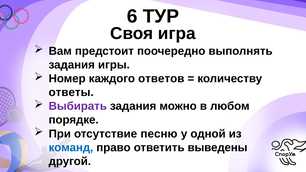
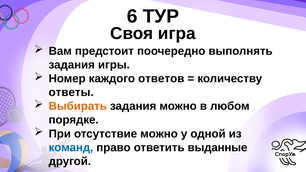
Выбирать colour: purple -> orange
отсутствие песню: песню -> можно
выведены: выведены -> выданные
